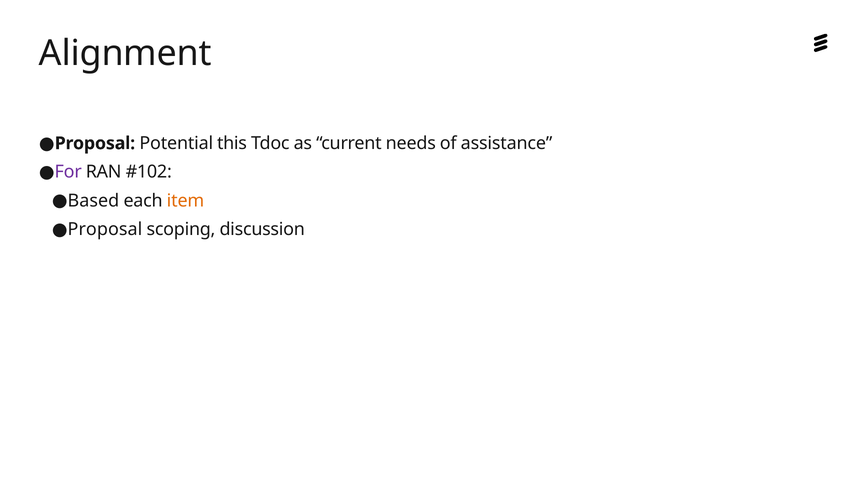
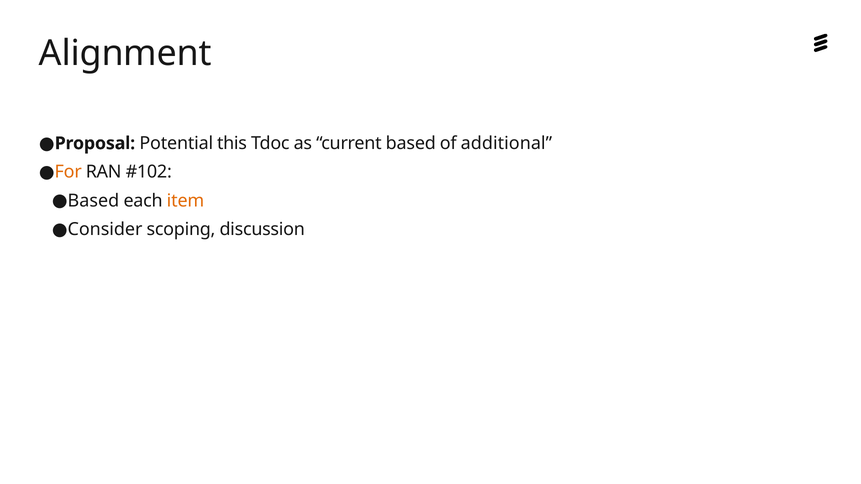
current needs: needs -> based
assistance: assistance -> additional
For colour: purple -> orange
Proposal at (105, 230): Proposal -> Consider
